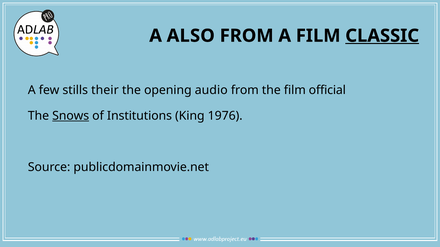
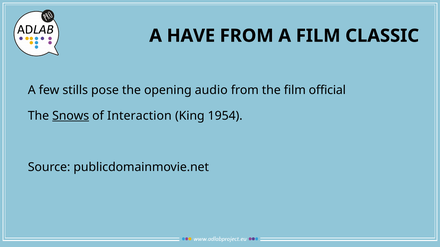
ALSO: ALSO -> HAVE
CLASSIC underline: present -> none
their: their -> pose
Institutions: Institutions -> Interaction
1976: 1976 -> 1954
